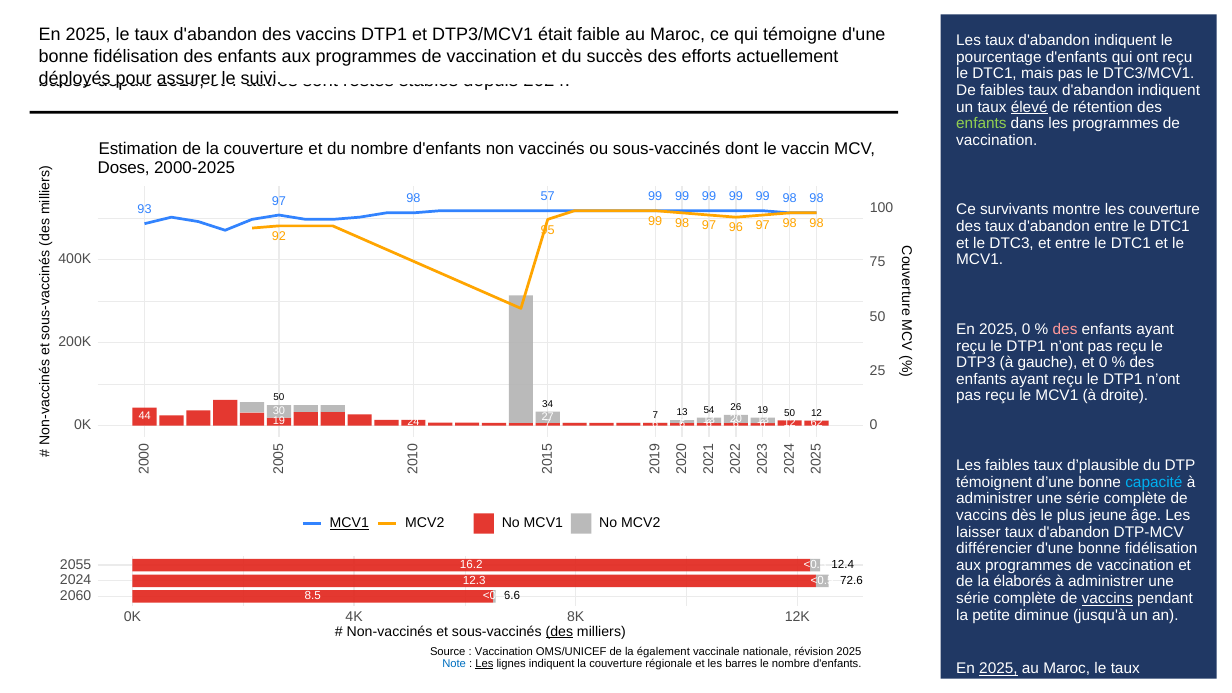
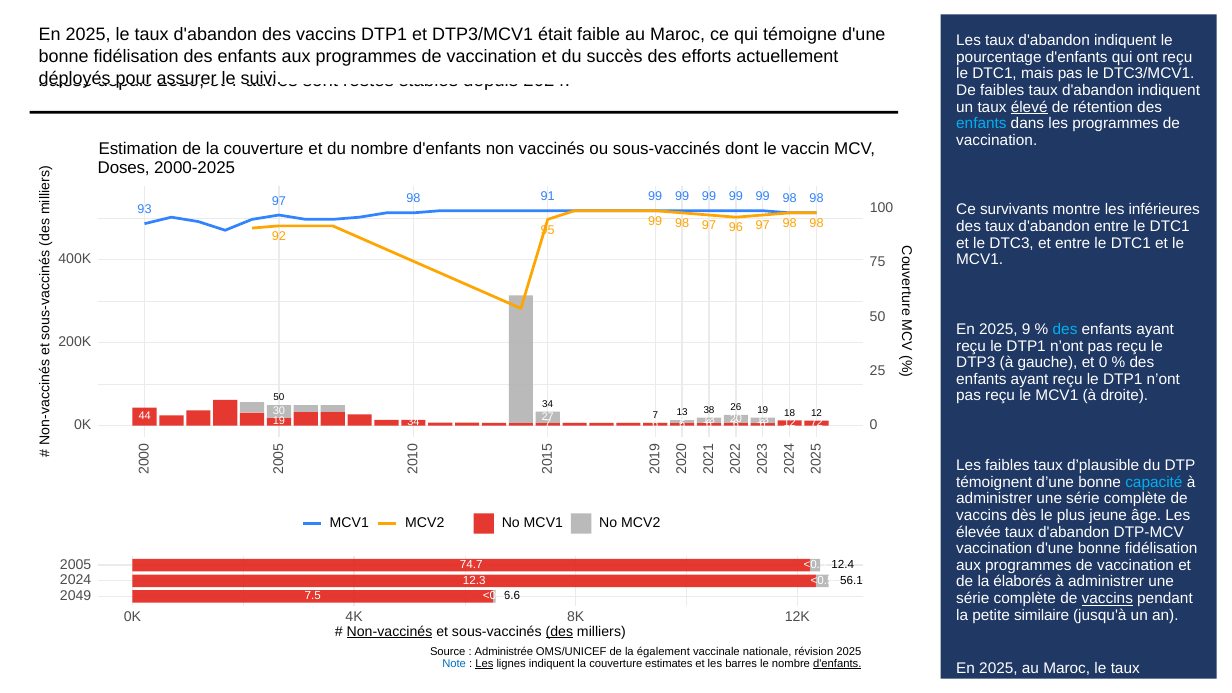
enfants at (981, 124) colour: light green -> light blue
57: 57 -> 91
les couverture: couverture -> inférieures
2025 0: 0 -> 9
des at (1065, 329) colour: pink -> light blue
54: 54 -> 38
19 50: 50 -> 18
19 24: 24 -> 34
62: 62 -> 72
MCV1 at (349, 523) underline: present -> none
laisser: laisser -> élevée
différencier at (994, 549): différencier -> vaccination
2055: 2055 -> 2005
16.2: 16.2 -> 74.7
72.6: 72.6 -> 56.1
2060: 2060 -> 2049
8.5: 8.5 -> 7.5
diminue: diminue -> similaire
Non-vaccinés underline: none -> present
Vaccination at (504, 652): Vaccination -> Administrée
régionale: régionale -> estimates
d'enfants at (837, 664) underline: none -> present
2025 at (998, 669) underline: present -> none
